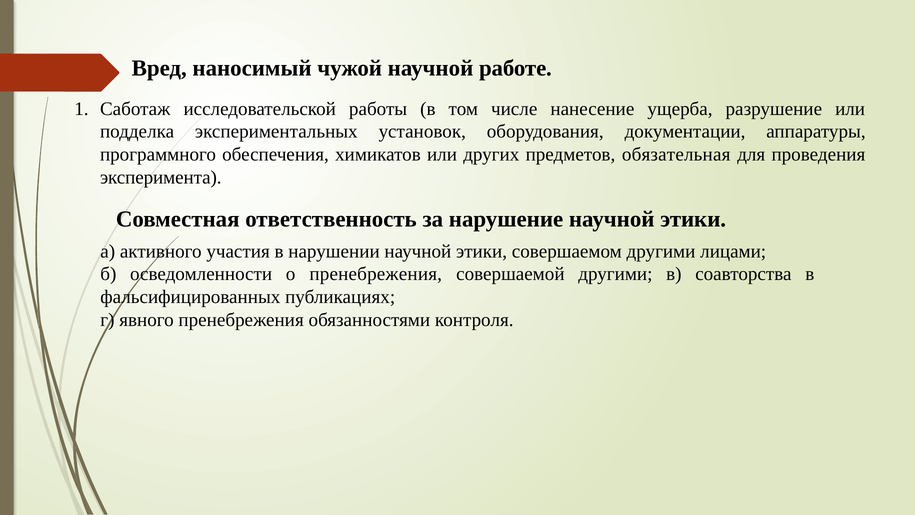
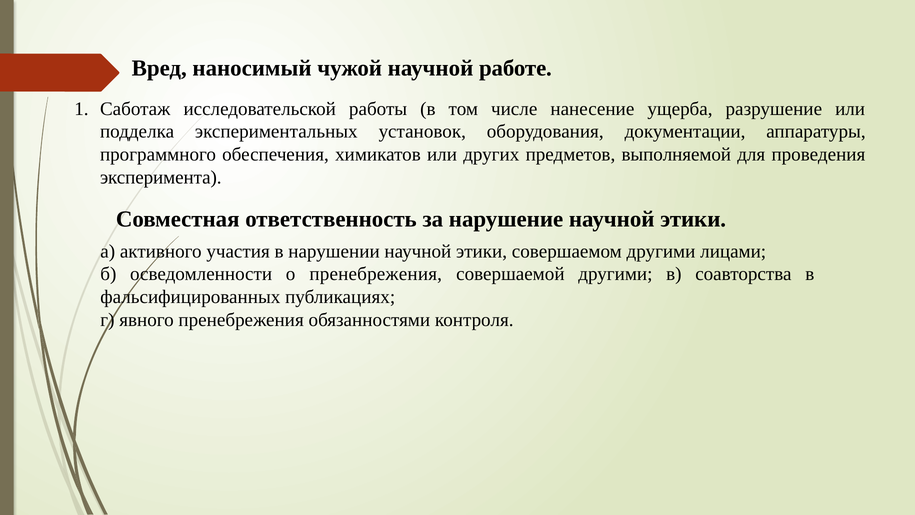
обязательная: обязательная -> выполняемой
